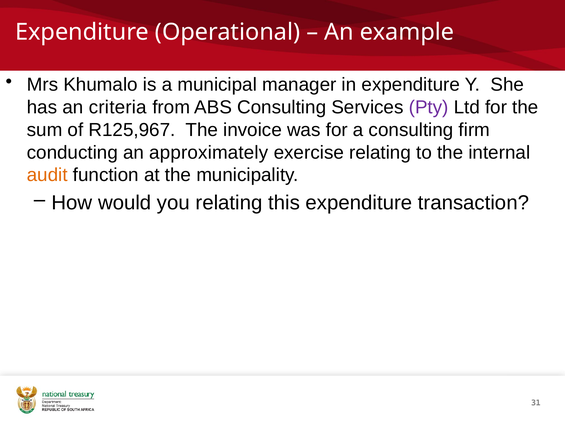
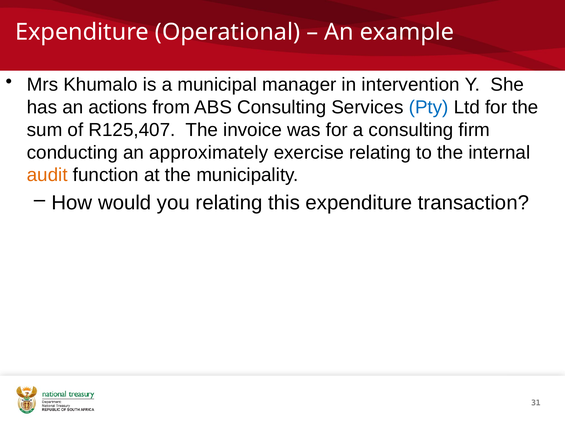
in expenditure: expenditure -> intervention
criteria: criteria -> actions
Pty colour: purple -> blue
R125,967: R125,967 -> R125,407
